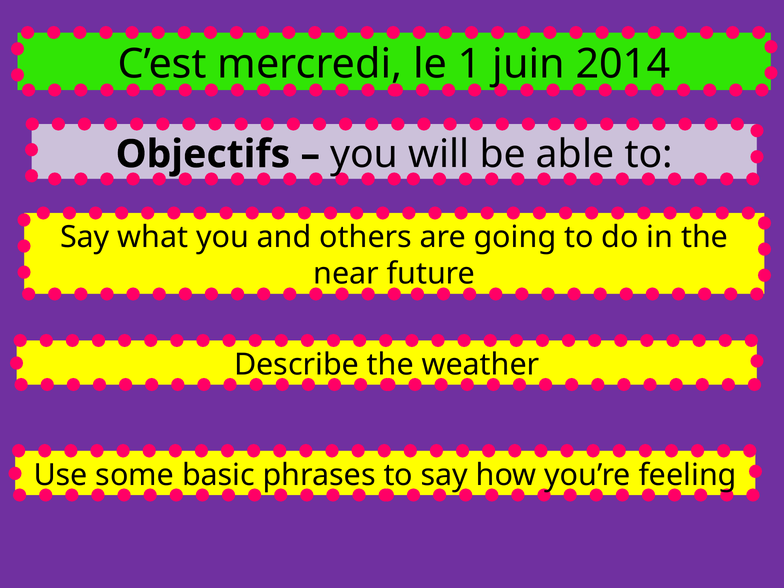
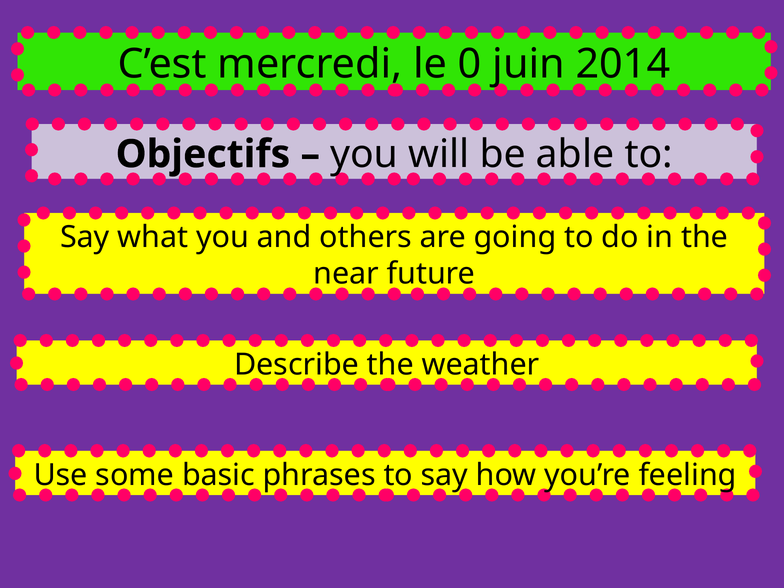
1: 1 -> 0
